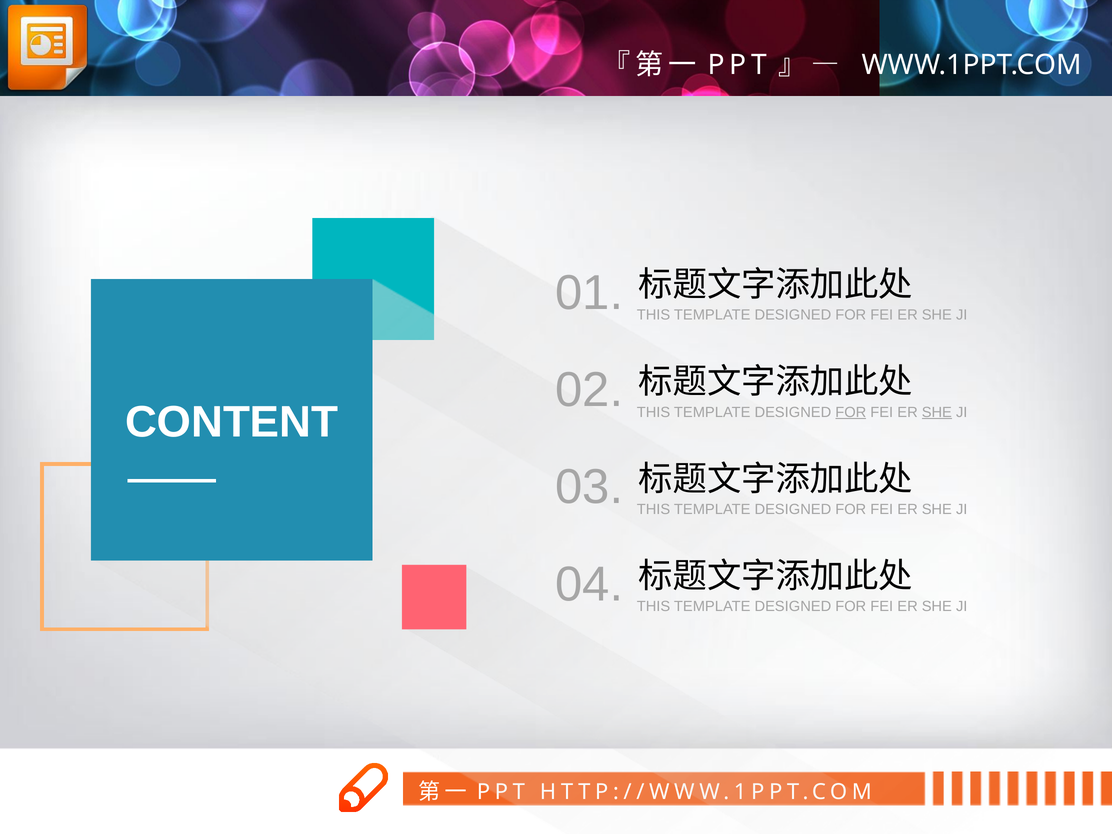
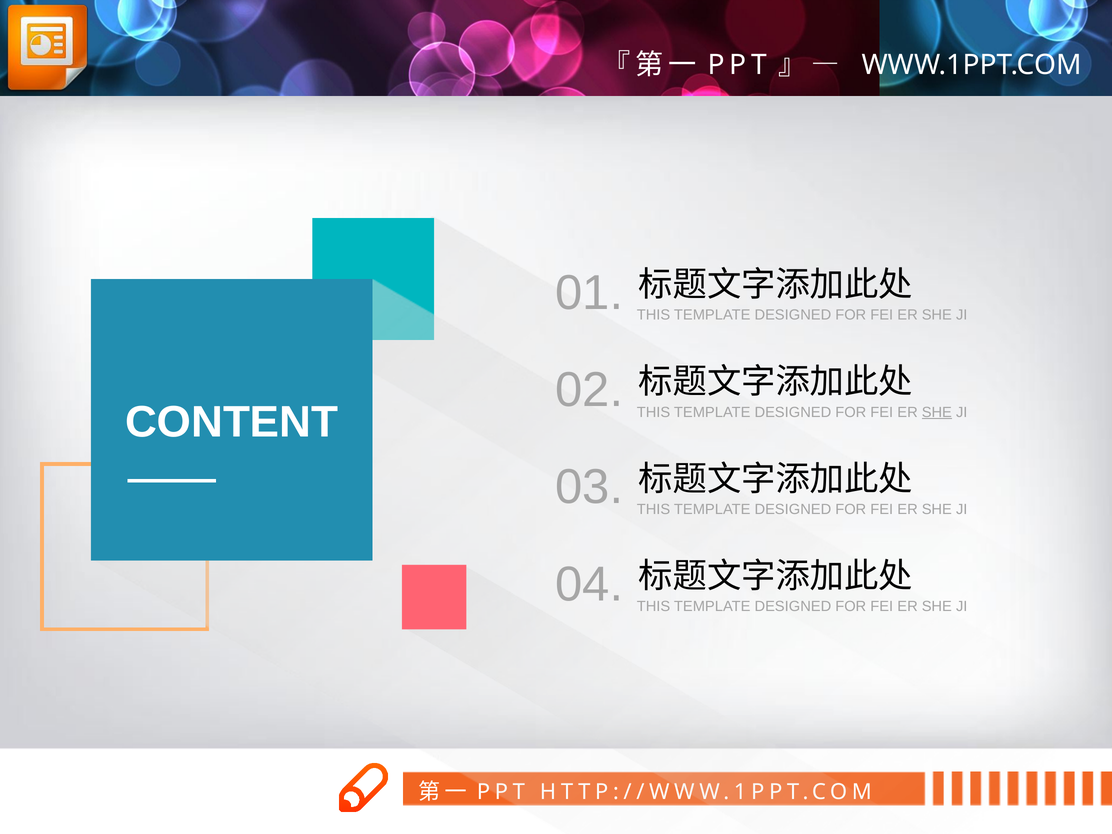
FOR at (851, 412) underline: present -> none
